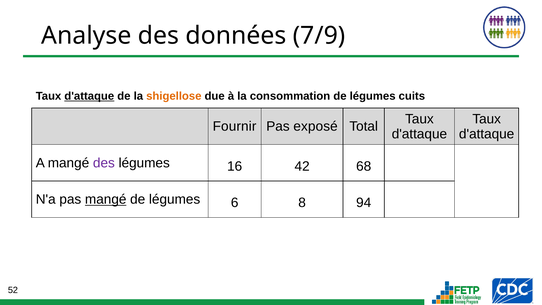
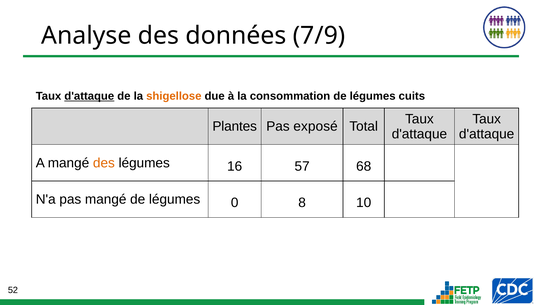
Fournir: Fournir -> Plantes
des at (104, 163) colour: purple -> orange
42: 42 -> 57
mangé at (106, 199) underline: present -> none
6: 6 -> 0
94: 94 -> 10
